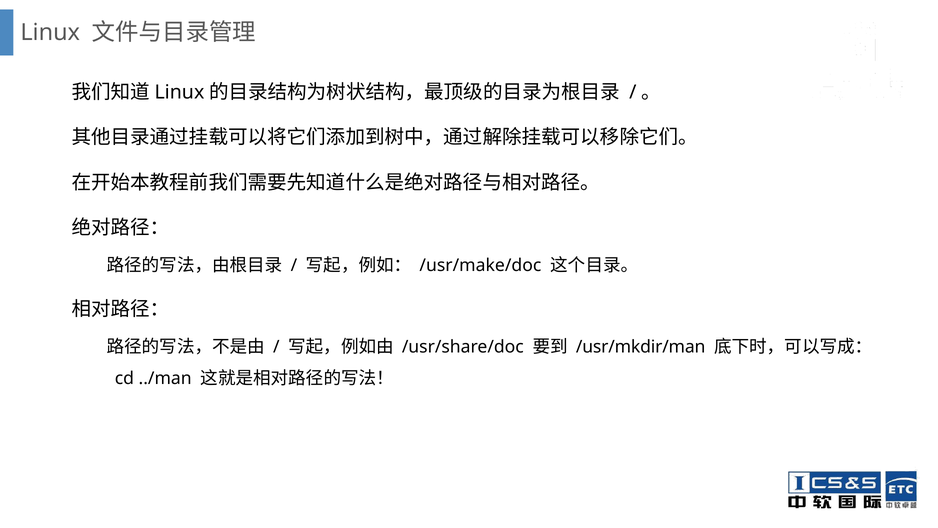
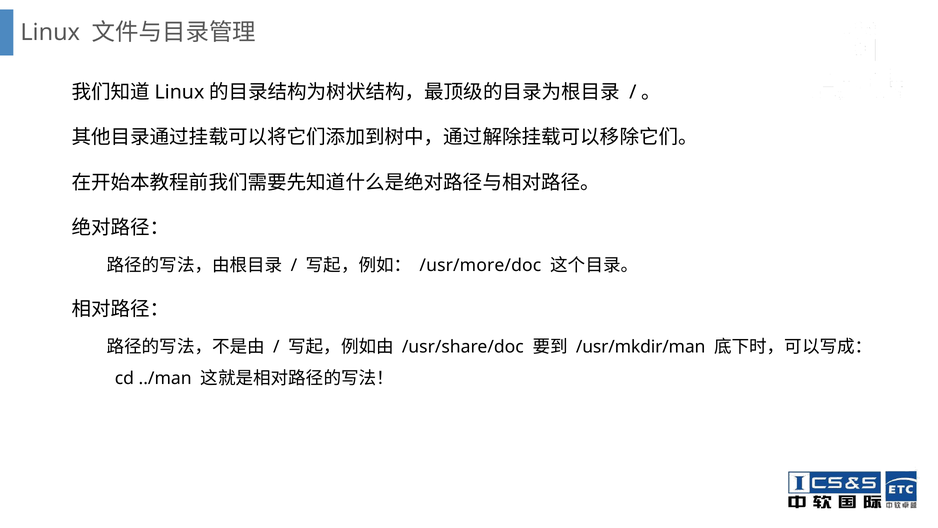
/usr/make/doc: /usr/make/doc -> /usr/more/doc
